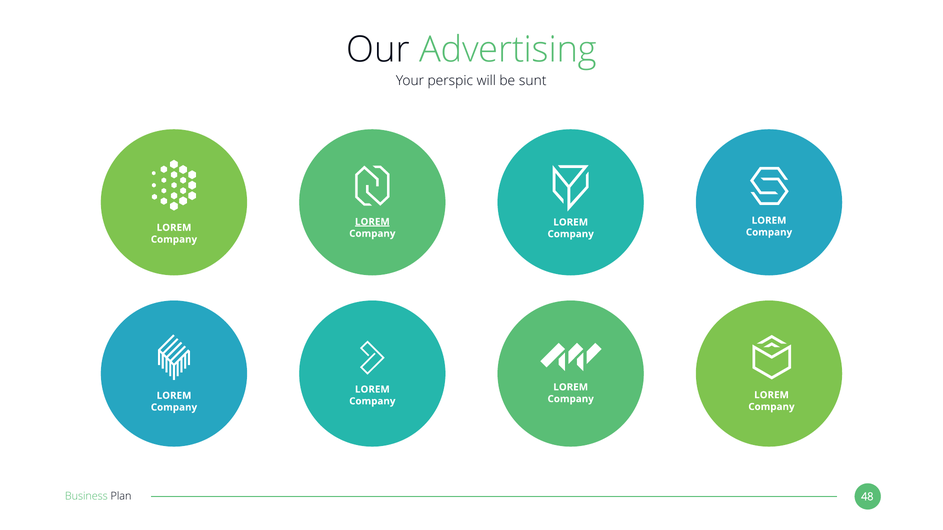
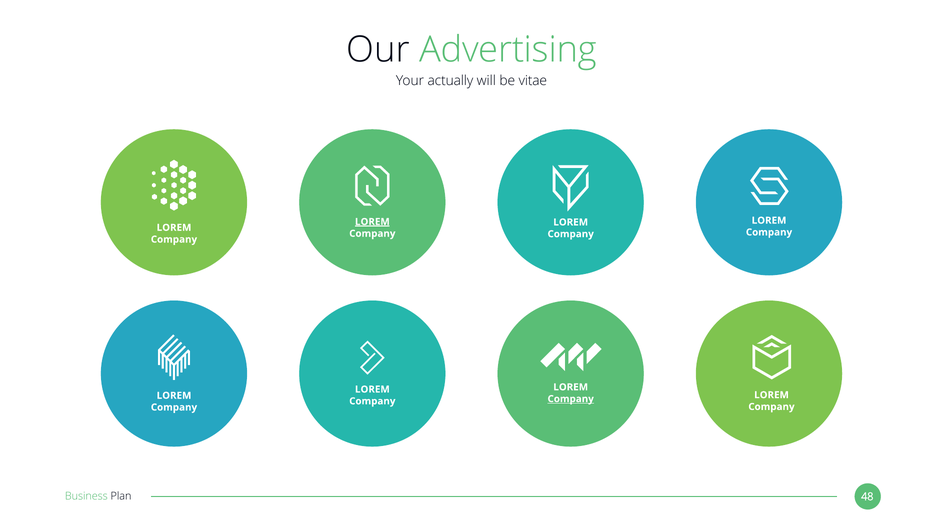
perspic: perspic -> actually
sunt: sunt -> vitae
Company at (571, 399) underline: none -> present
